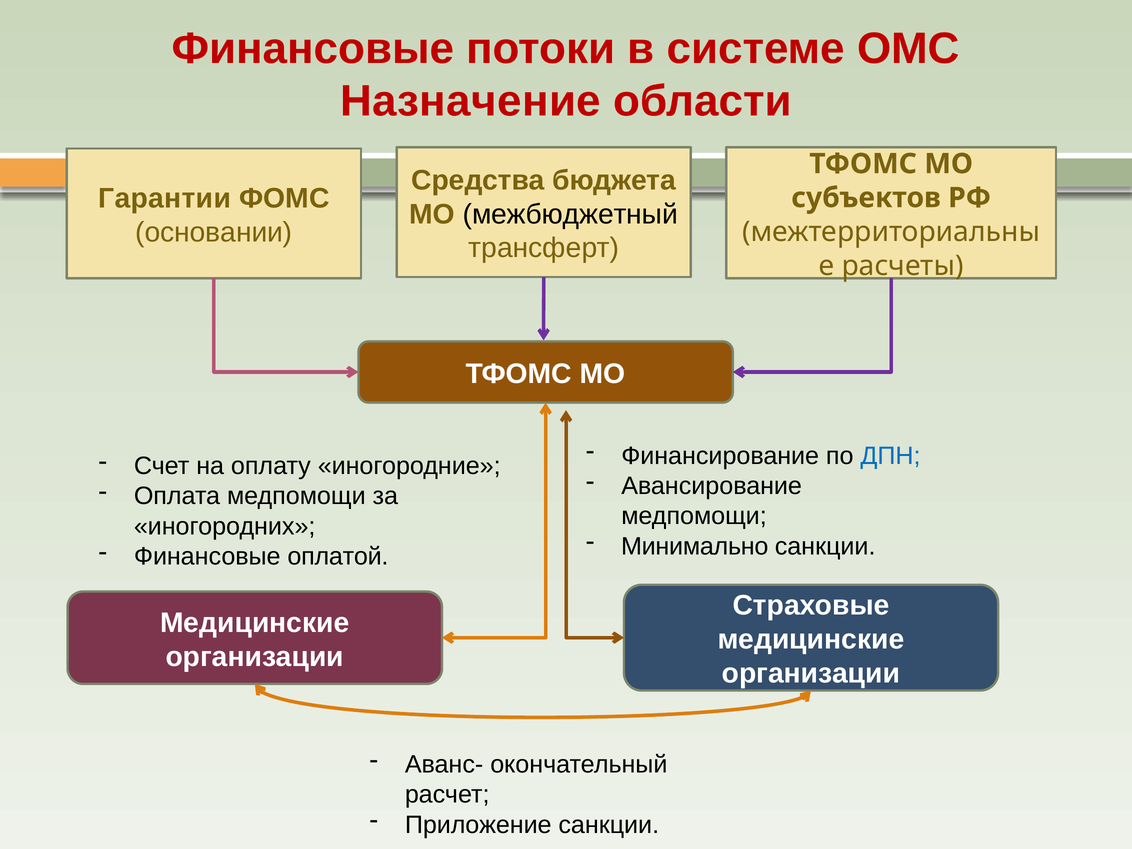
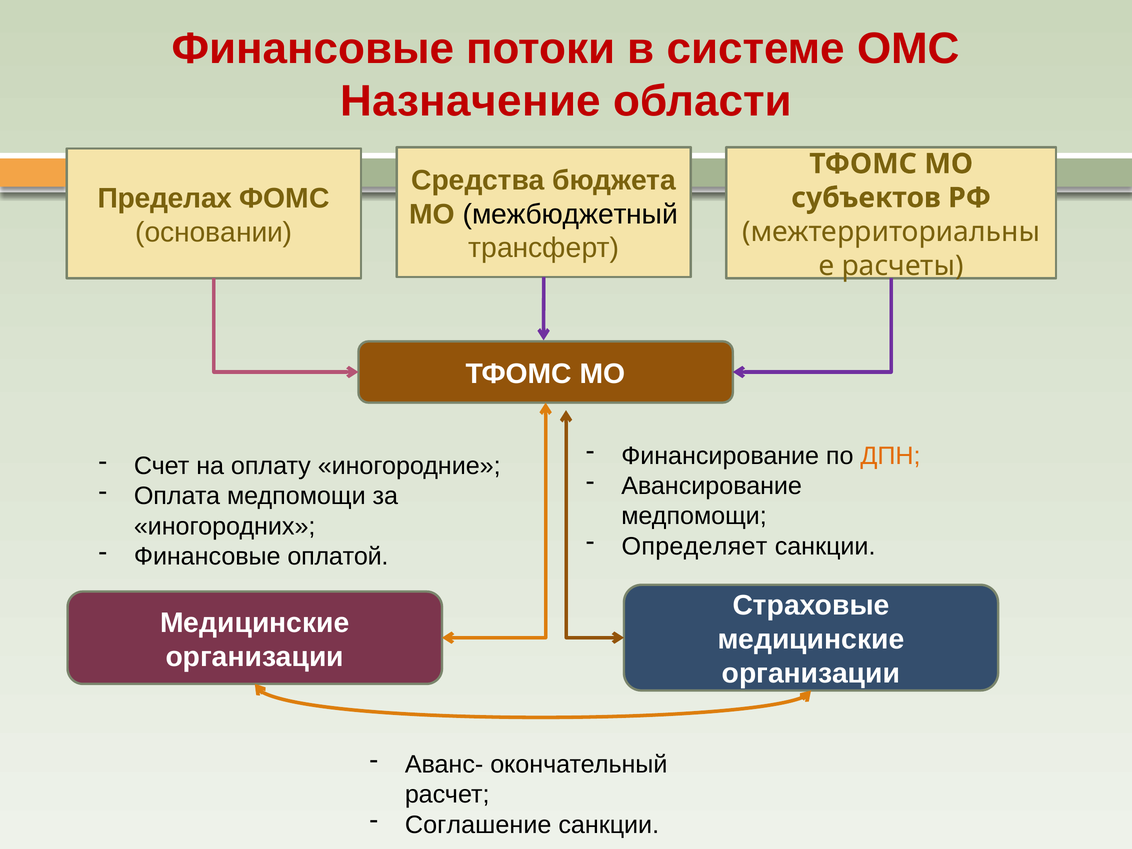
Гарантии: Гарантии -> Пределах
ДПН colour: blue -> orange
Минимально: Минимально -> Определяет
Приложение: Приложение -> Соглашение
